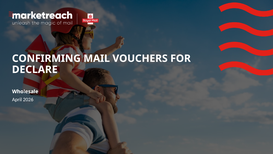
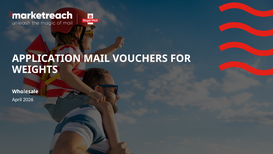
CONFIRMING: CONFIRMING -> APPLICATION
DECLARE: DECLARE -> WEIGHTS
